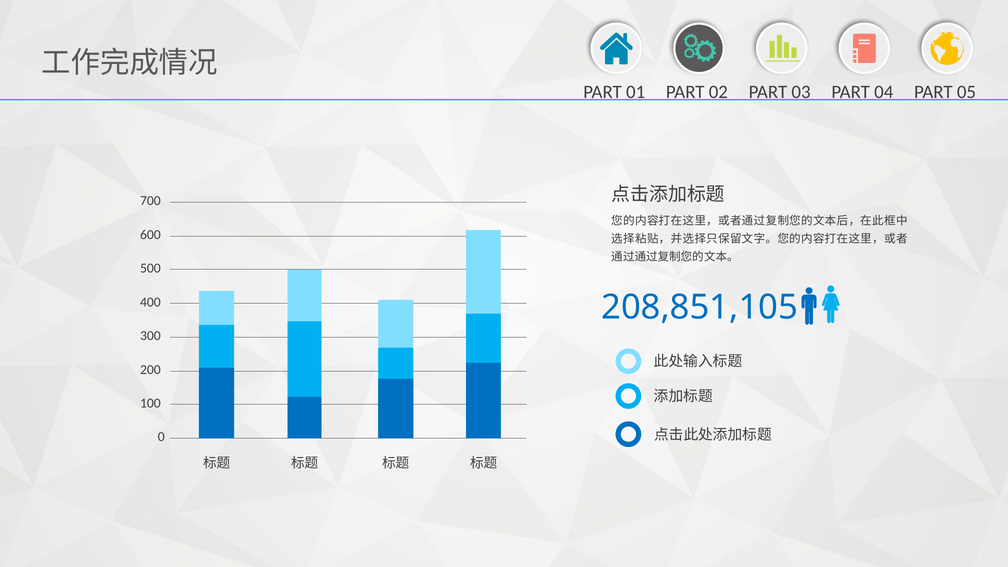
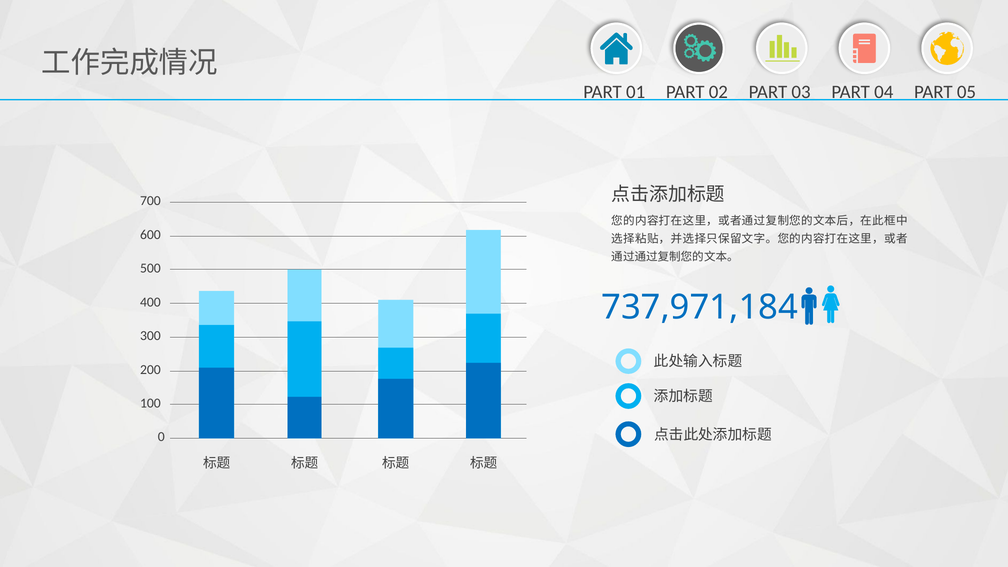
208,851,105: 208,851,105 -> 737,971,184
